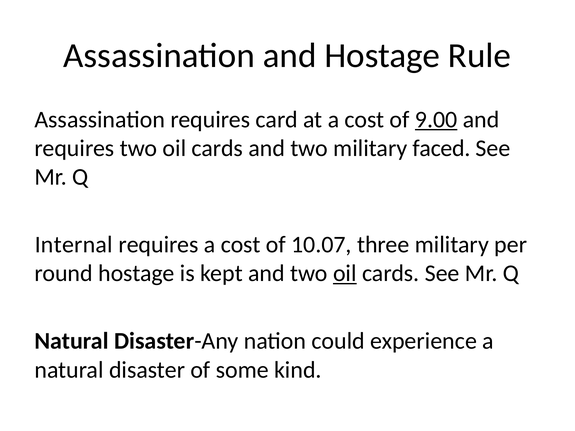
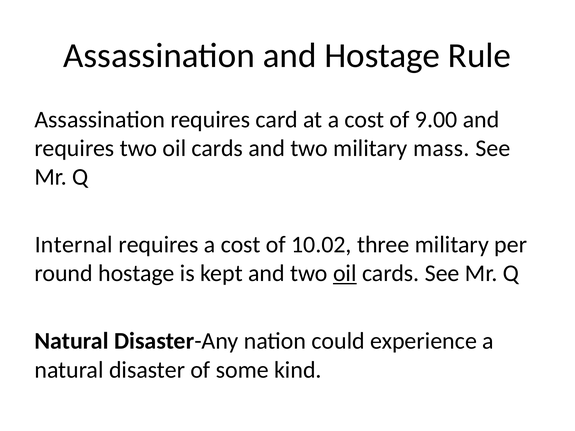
9.00 underline: present -> none
faced: faced -> mass
10.07: 10.07 -> 10.02
